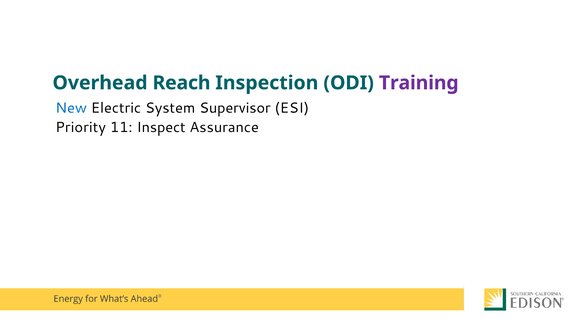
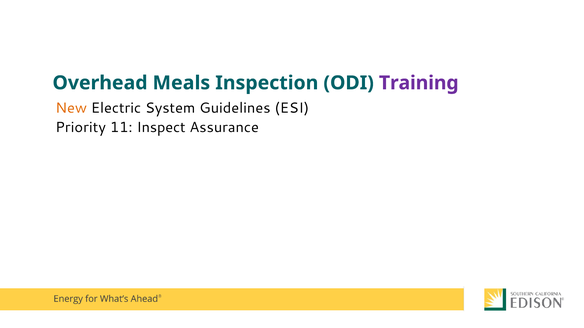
Reach: Reach -> Meals
New colour: blue -> orange
Supervisor: Supervisor -> Guidelines
